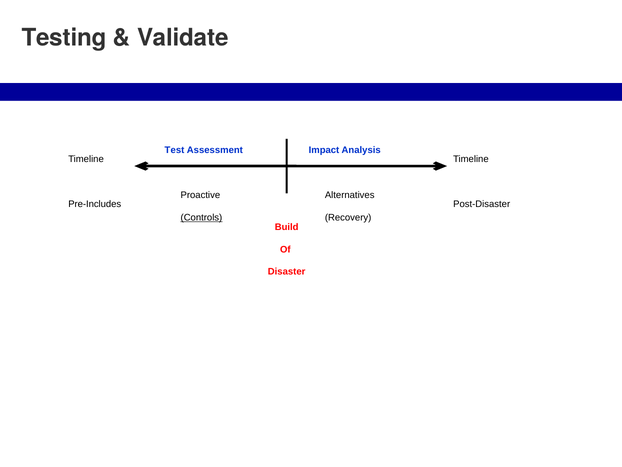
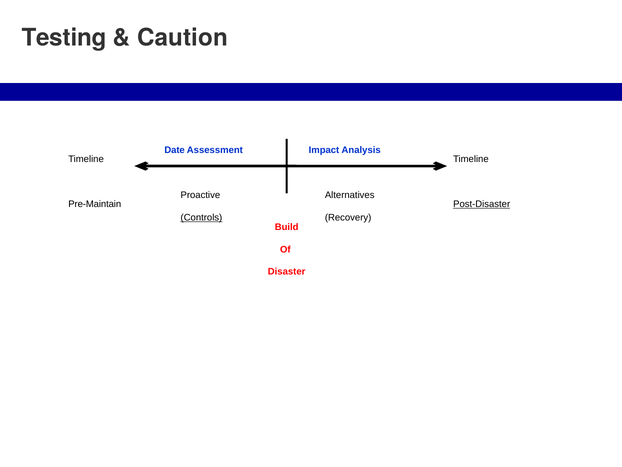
Validate: Validate -> Caution
Test: Test -> Date
Pre-Includes: Pre-Includes -> Pre-Maintain
Post-Disaster underline: none -> present
